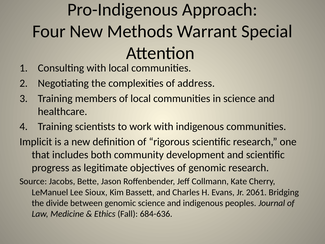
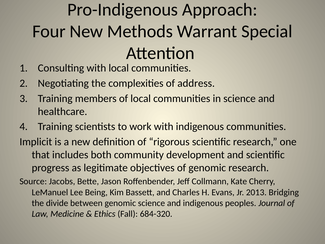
Sioux: Sioux -> Being
2061: 2061 -> 2013
684-636: 684-636 -> 684-320
